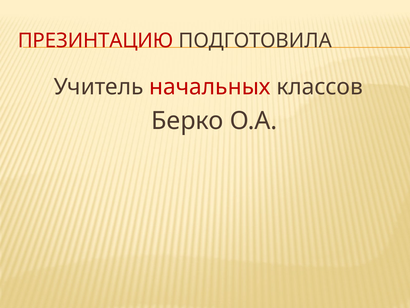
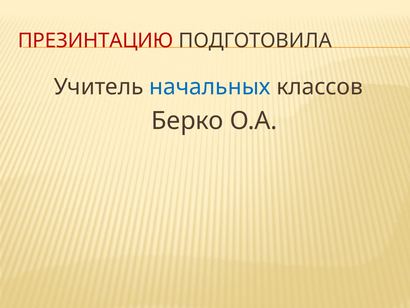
начальных colour: red -> blue
